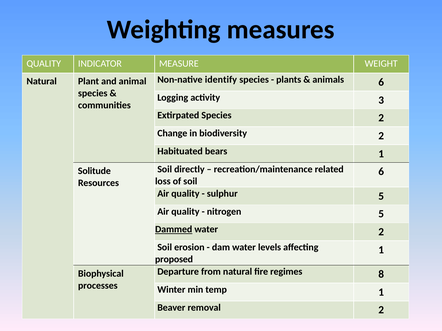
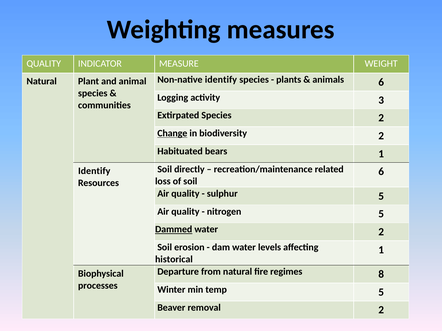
Change underline: none -> present
Solitude at (94, 171): Solitude -> Identify
proposed: proposed -> historical
temp 1: 1 -> 5
